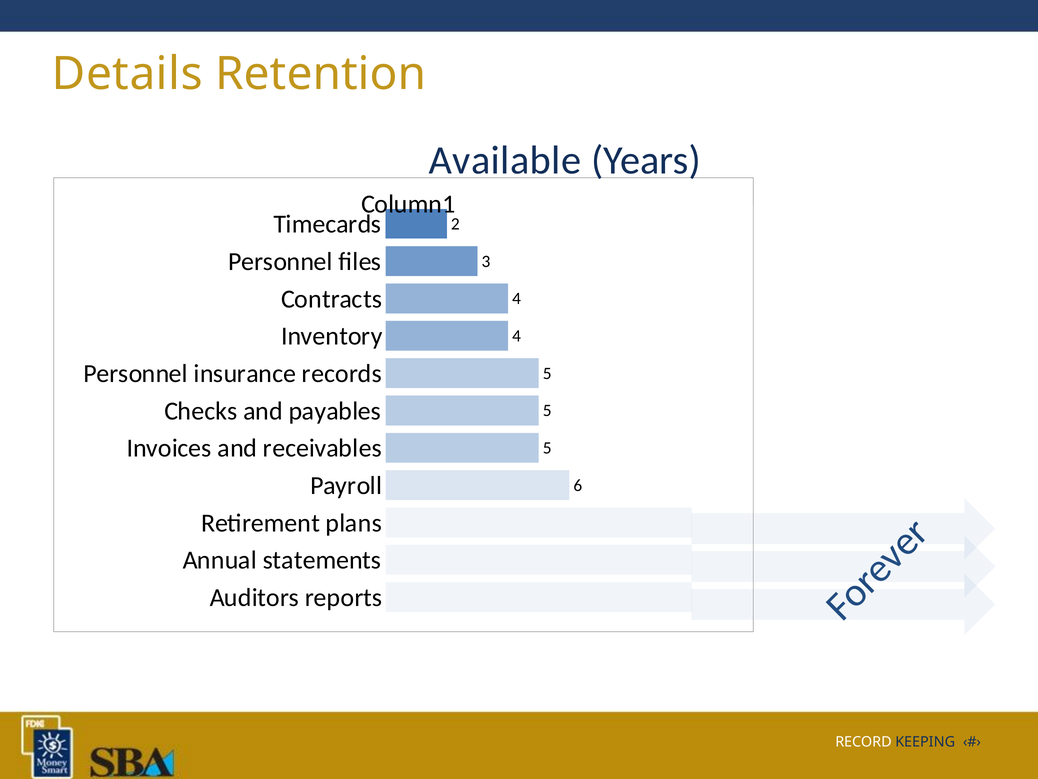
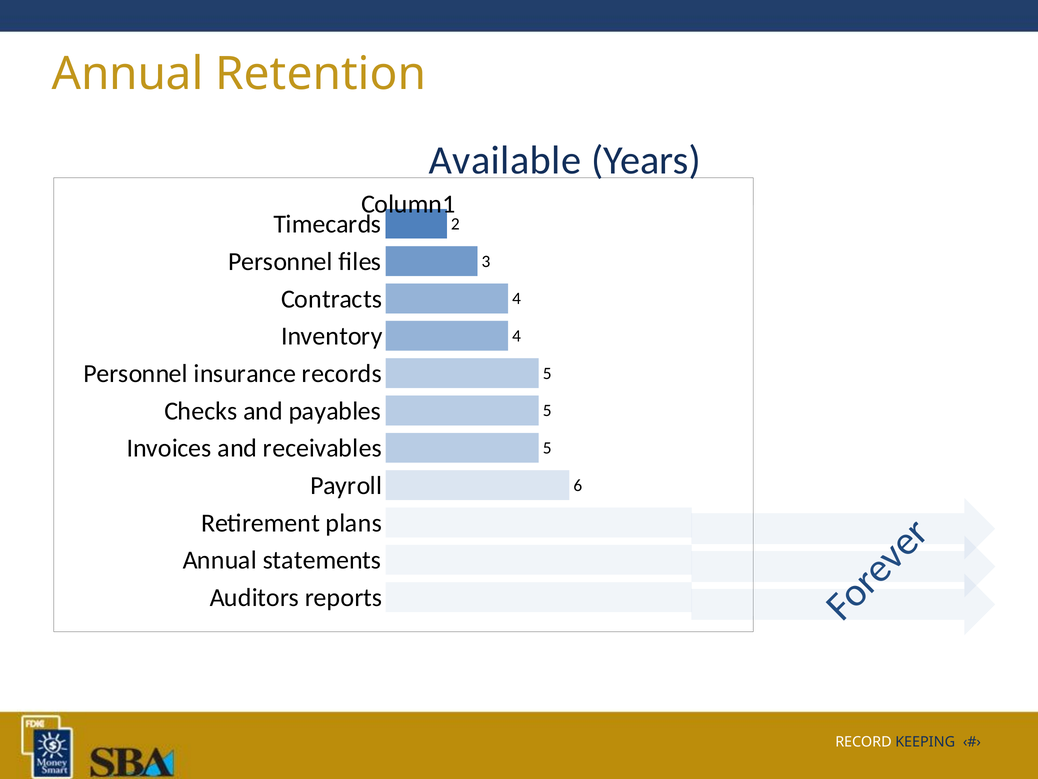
Details at (127, 74): Details -> Annual
